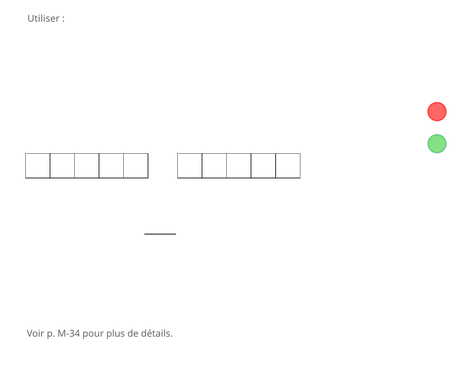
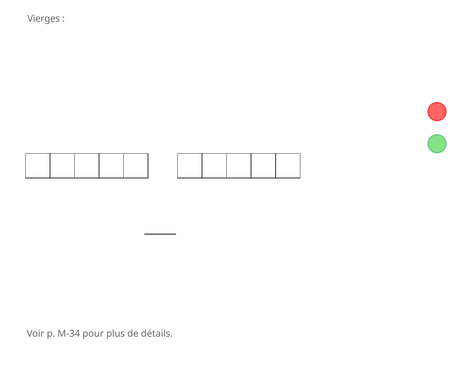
Utiliser: Utiliser -> Vierges
